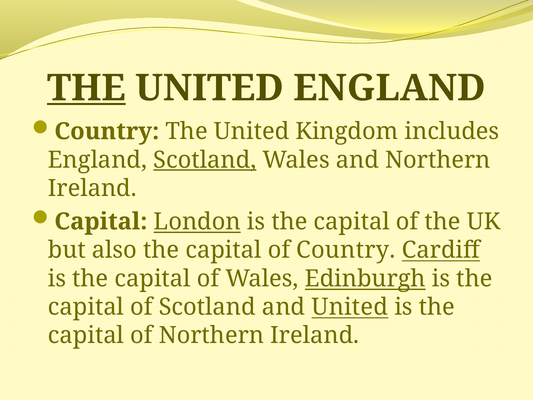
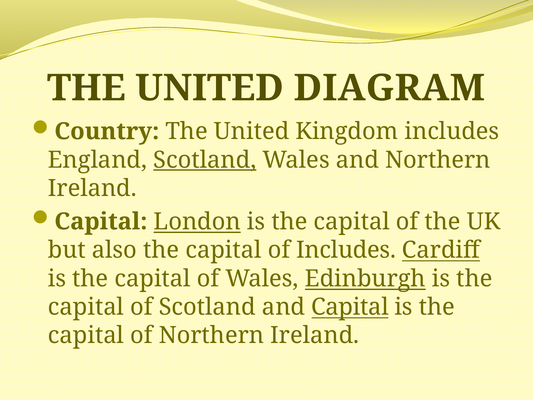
THE at (86, 88) underline: present -> none
UNITED ENGLAND: ENGLAND -> DIAGRAM
of Country: Country -> Includes
and United: United -> Capital
